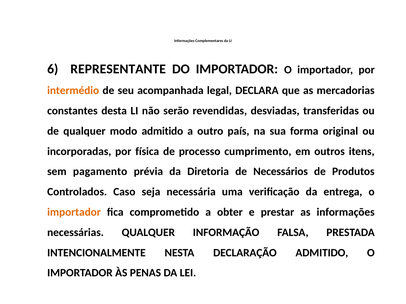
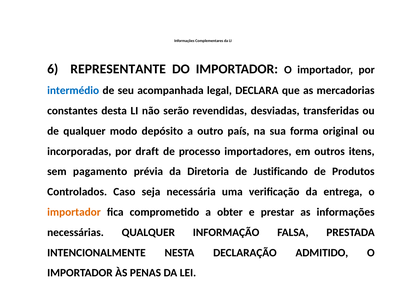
intermédio colour: orange -> blue
modo admitido: admitido -> depósito
física: física -> draft
cumprimento: cumprimento -> importadores
Necessários: Necessários -> Justificando
